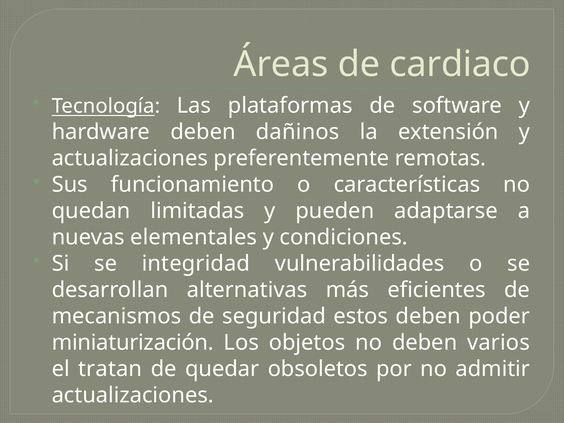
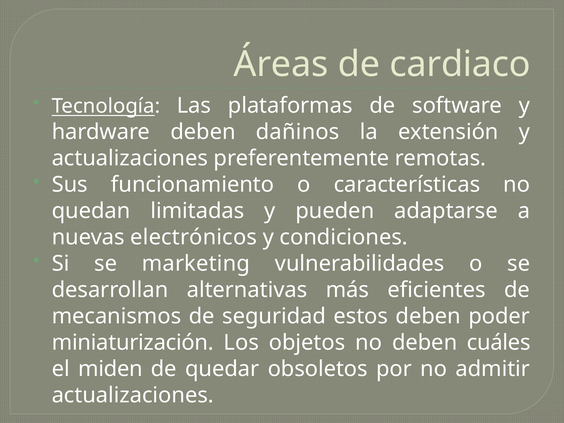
elementales: elementales -> electrónicos
integridad: integridad -> marketing
varios: varios -> cuáles
tratan: tratan -> miden
